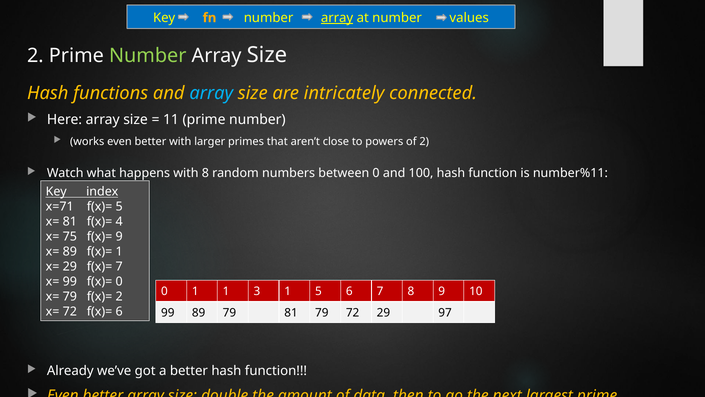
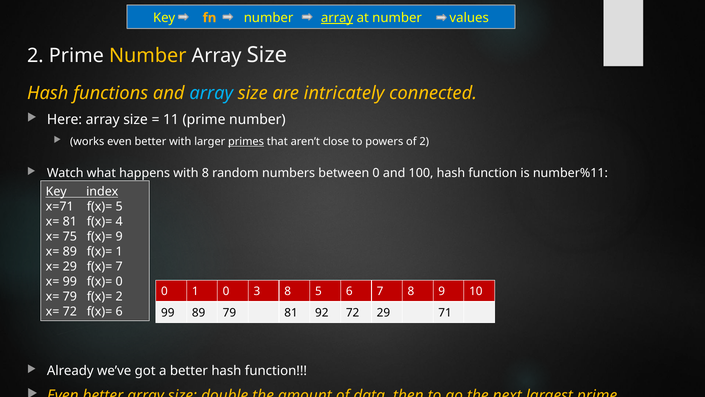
Number at (148, 56) colour: light green -> yellow
primes underline: none -> present
1 1: 1 -> 0
3 1: 1 -> 8
81 79: 79 -> 92
97: 97 -> 71
